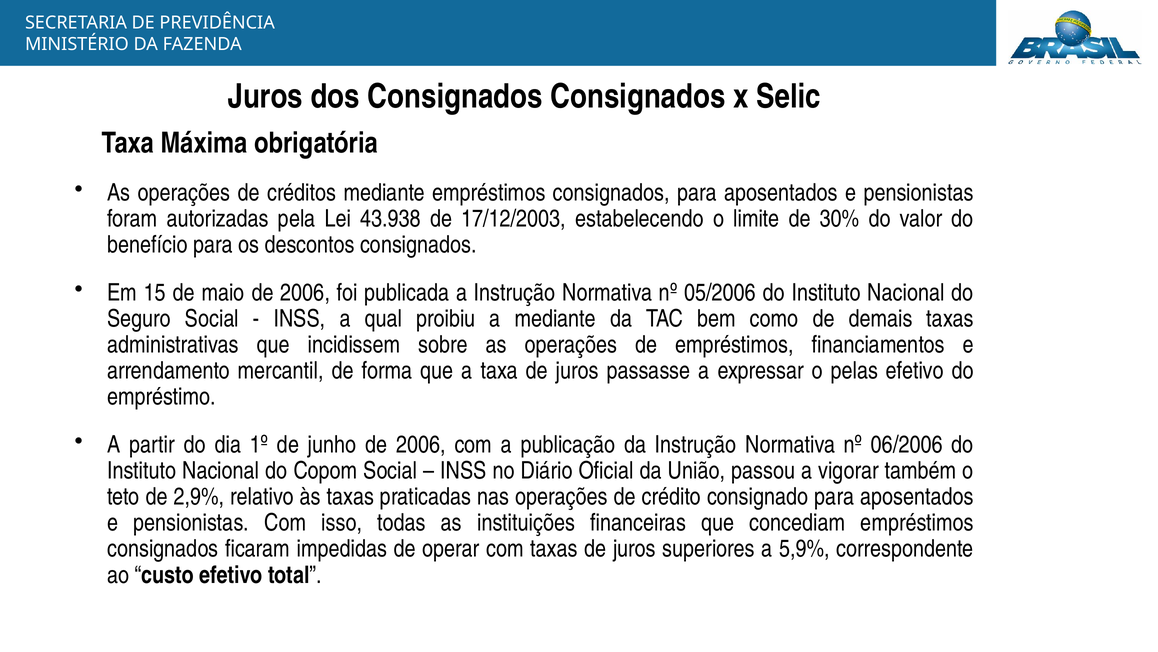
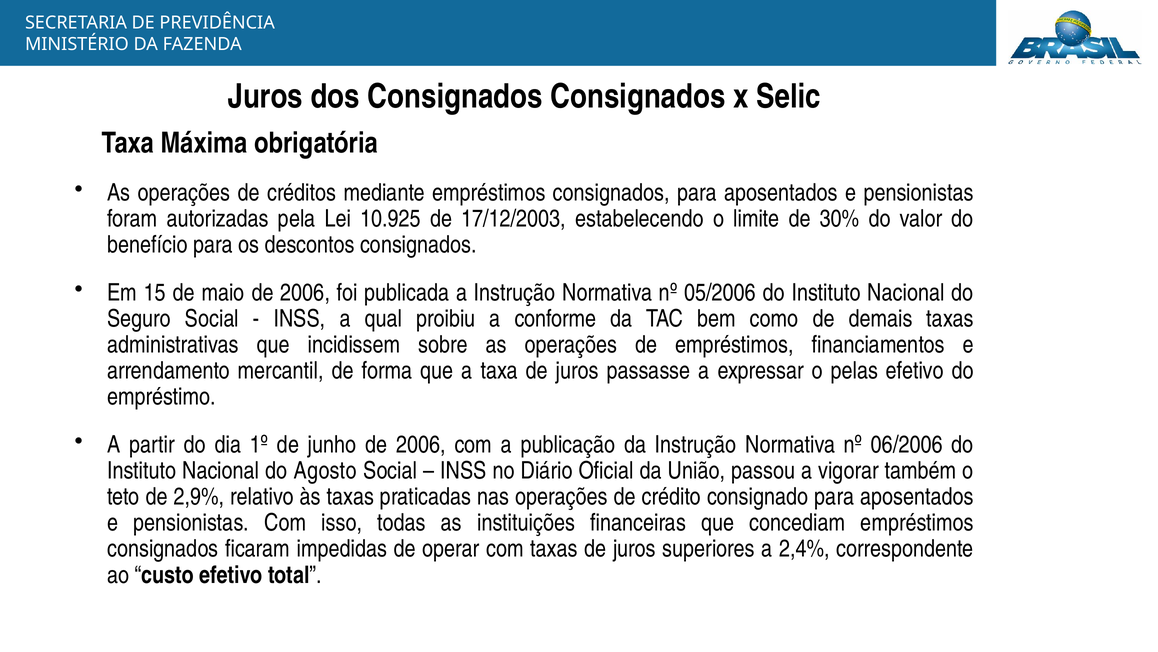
43.938: 43.938 -> 10.925
a mediante: mediante -> conforme
Copom: Copom -> Agosto
5,9%: 5,9% -> 2,4%
